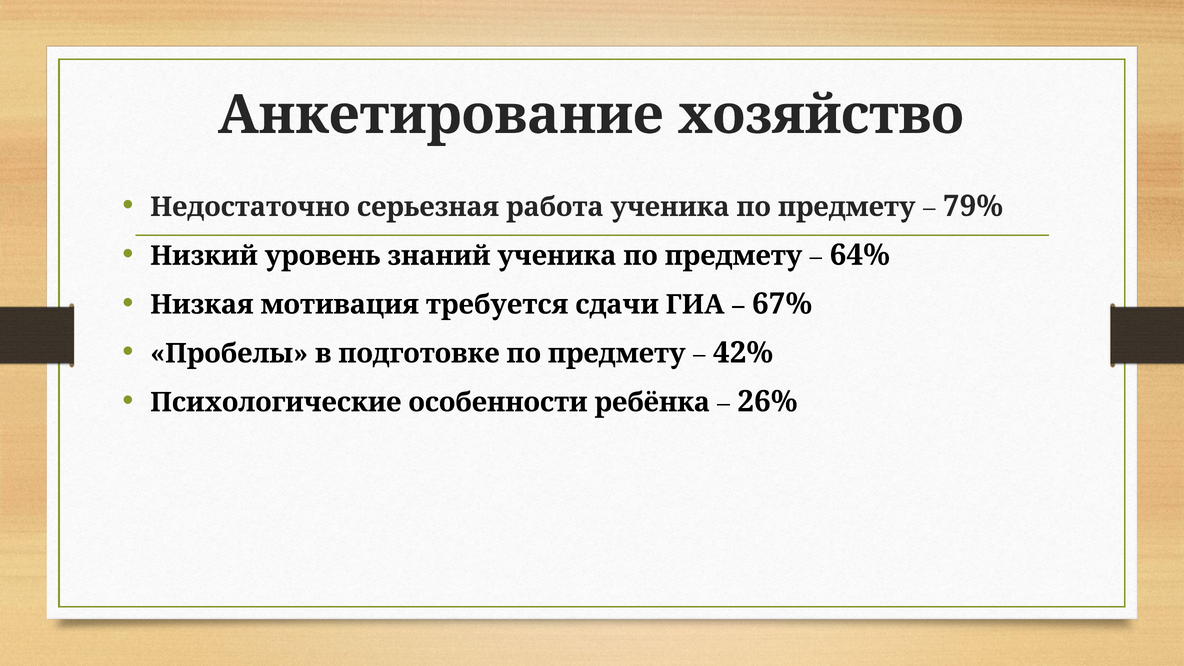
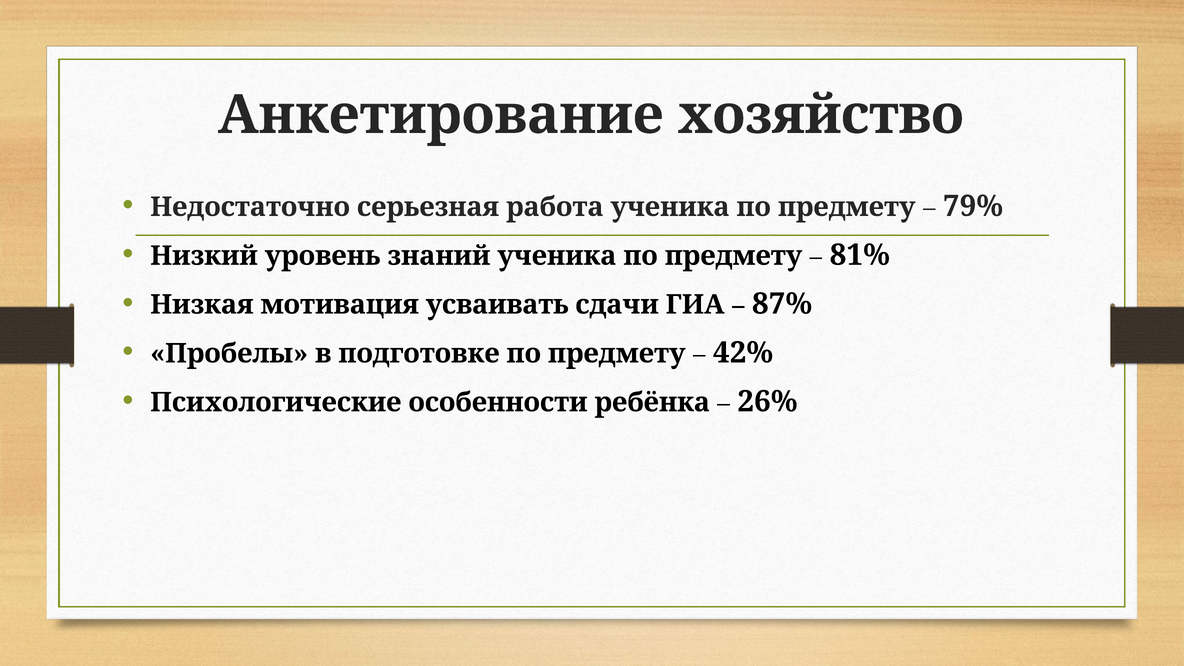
64%: 64% -> 81%
требуется: требуется -> усваивать
67%: 67% -> 87%
